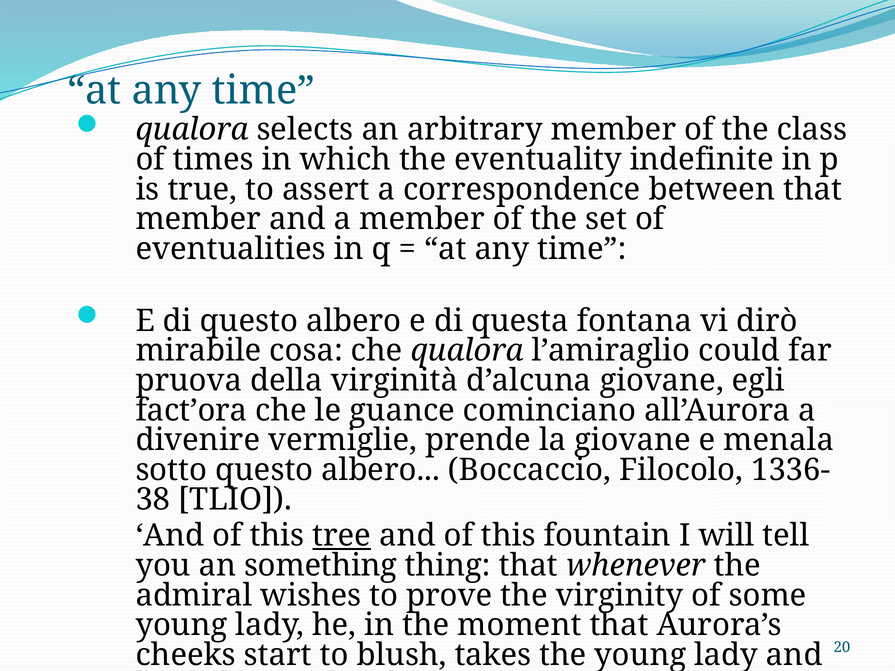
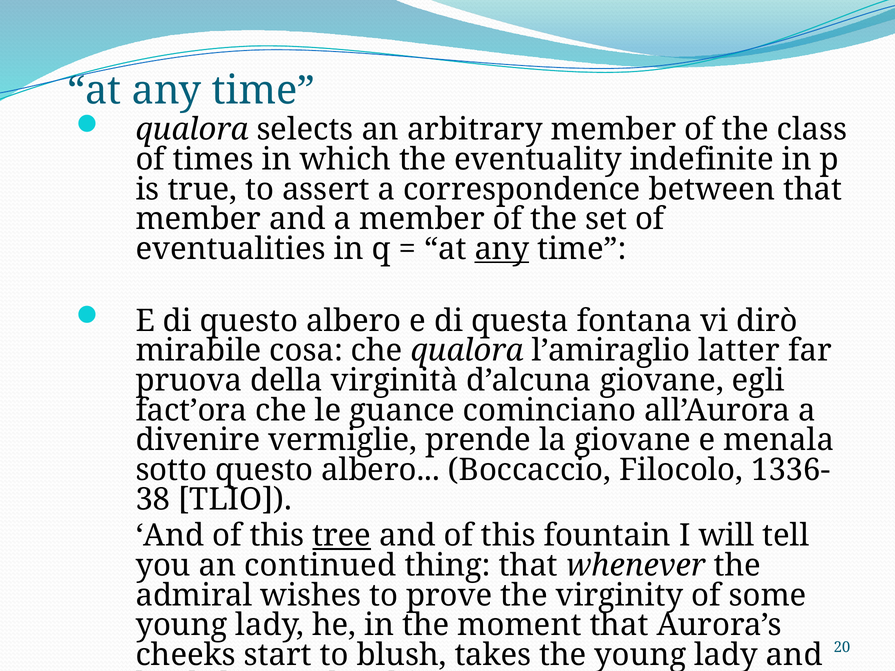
any at (502, 249) underline: none -> present
could: could -> latter
something: something -> continued
